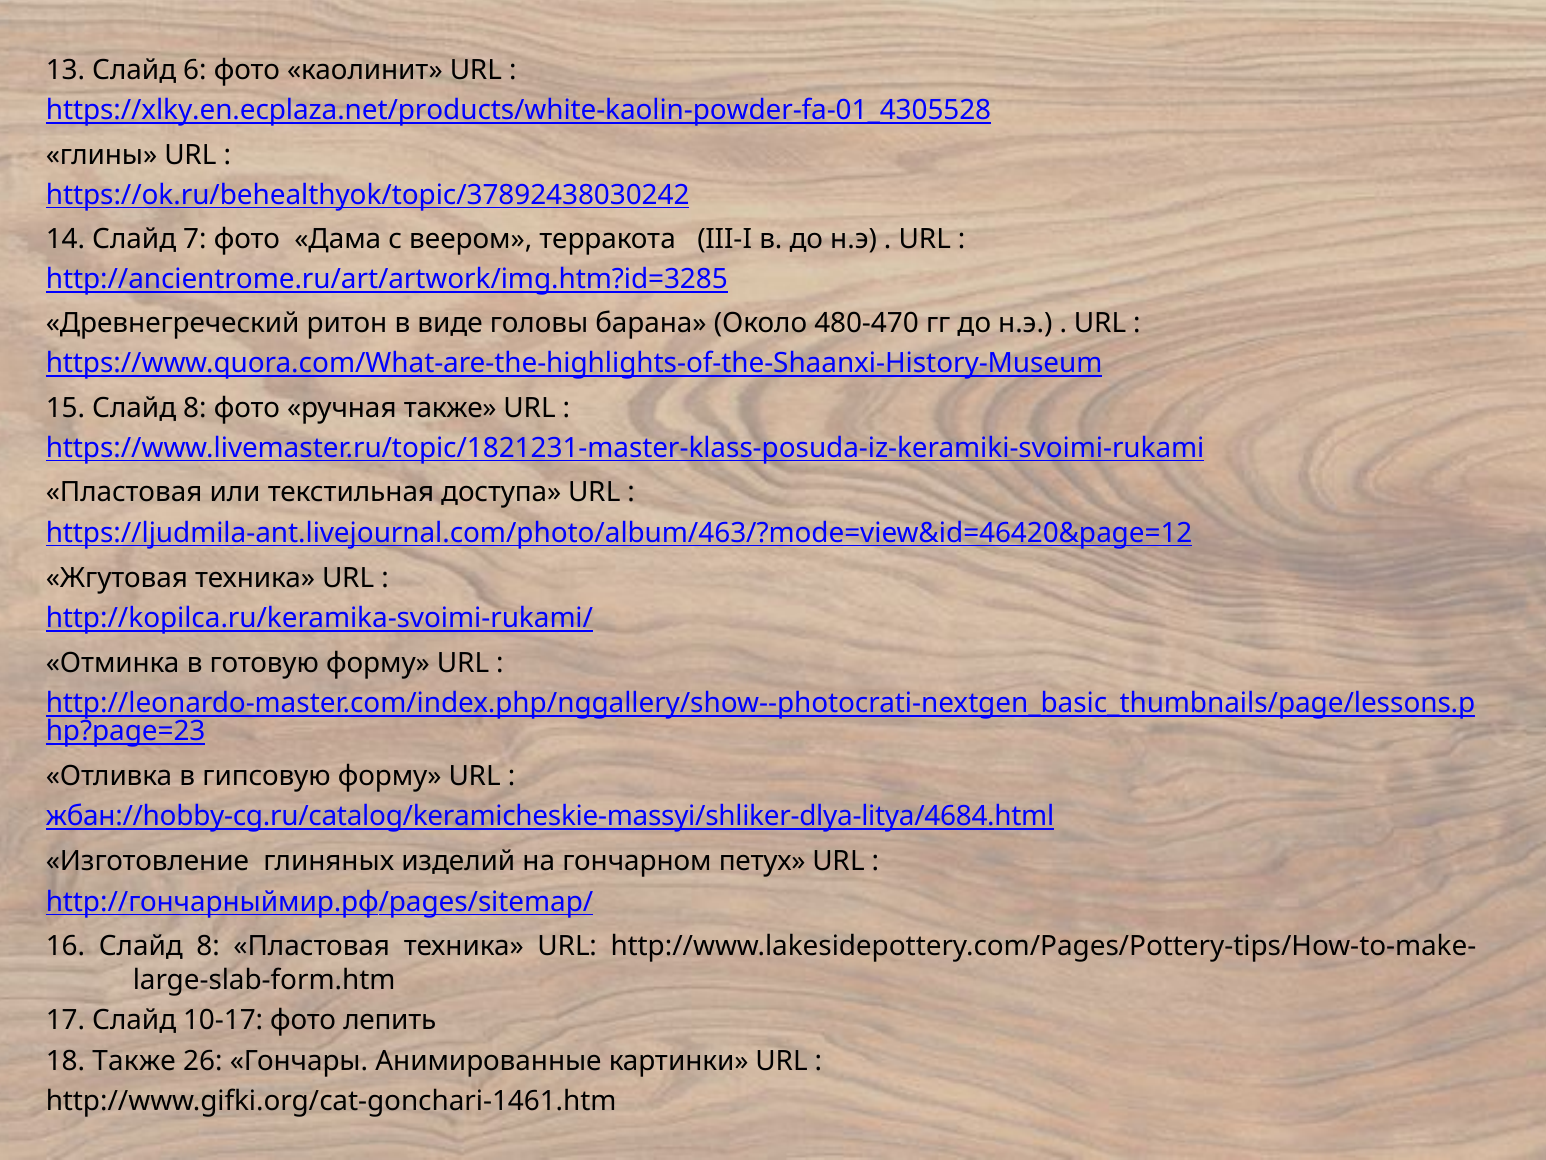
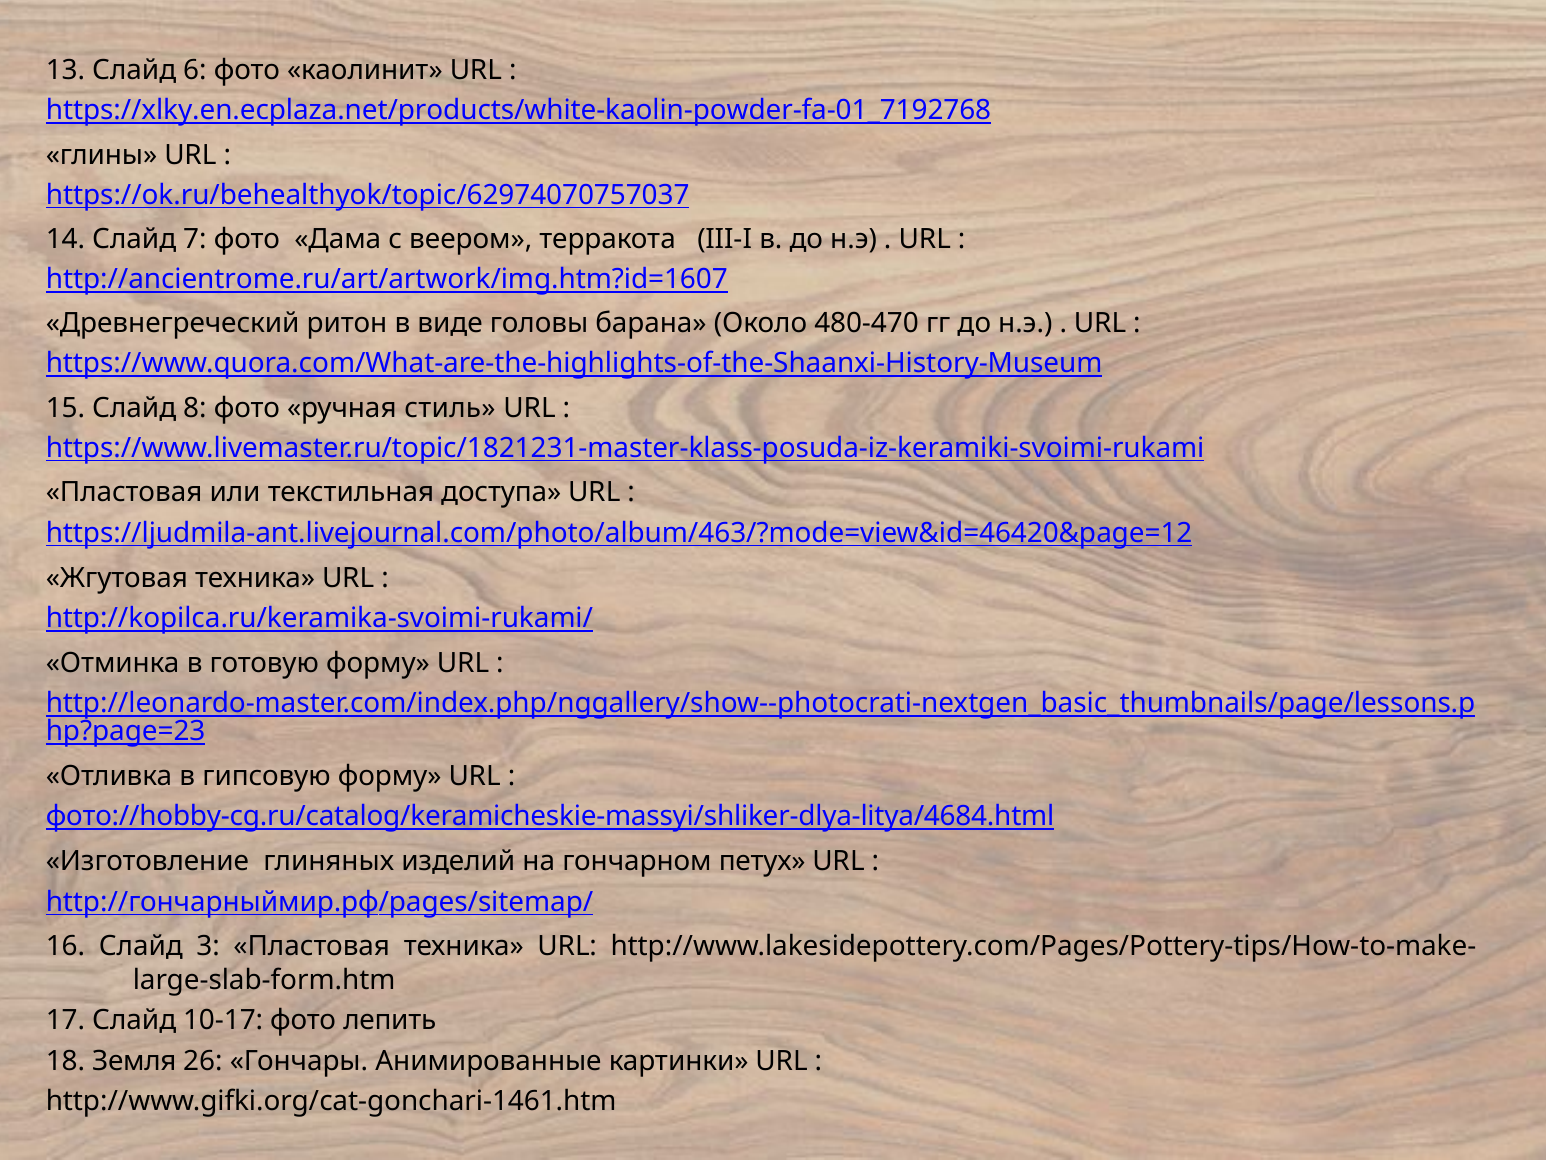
https://xlky.en.ecplaza.net/products/white-kaolin-powder-fa-01_4305528: https://xlky.en.ecplaza.net/products/white-kaolin-powder-fa-01_4305528 -> https://xlky.en.ecplaza.net/products/white-kaolin-powder-fa-01_7192768
https://ok.ru/behealthyok/topic/37892438030242: https://ok.ru/behealthyok/topic/37892438030242 -> https://ok.ru/behealthyok/topic/62974070757037
http://ancientrome.ru/art/artwork/img.htm?id=3285: http://ancientrome.ru/art/artwork/img.htm?id=3285 -> http://ancientrome.ru/art/artwork/img.htm?id=1607
ручная также: также -> стиль
жбан://hobby-cg.ru/catalog/keramicheskie-massyi/shliker-dlya-litya/4684.html: жбан://hobby-cg.ru/catalog/keramicheskie-massyi/shliker-dlya-litya/4684.html -> фото://hobby-cg.ru/catalog/keramicheskie-massyi/shliker-dlya-litya/4684.html
16 Слайд 8: 8 -> 3
18 Также: Также -> Земля
